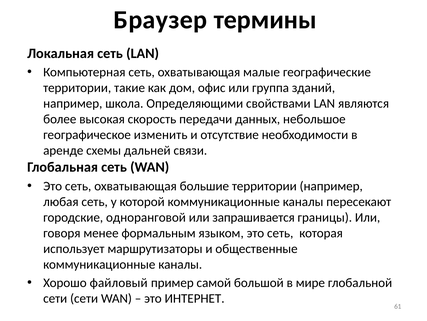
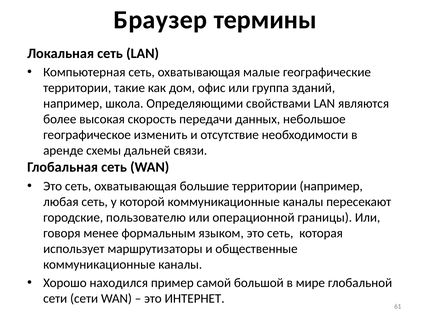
одноранговой: одноранговой -> пользователю
запрашивается: запрашивается -> операционной
файловый: файловый -> находился
